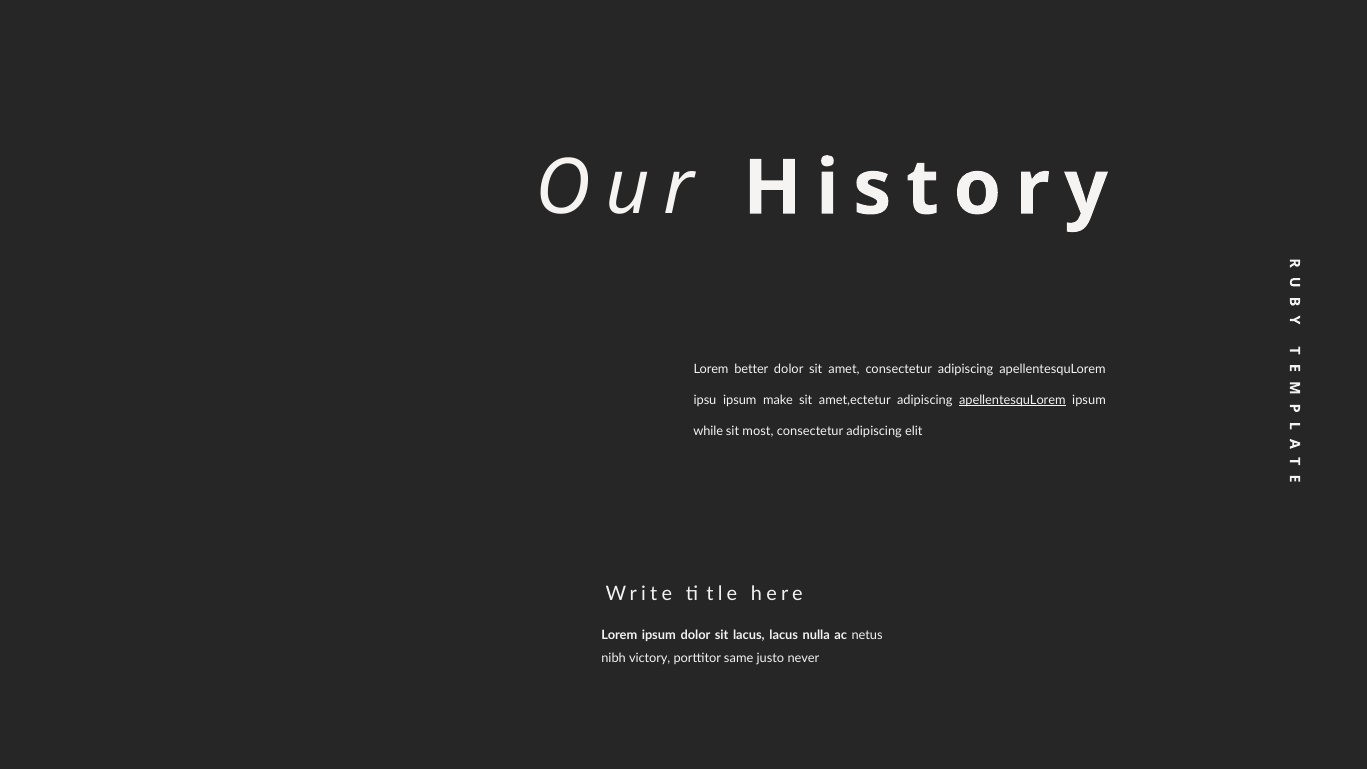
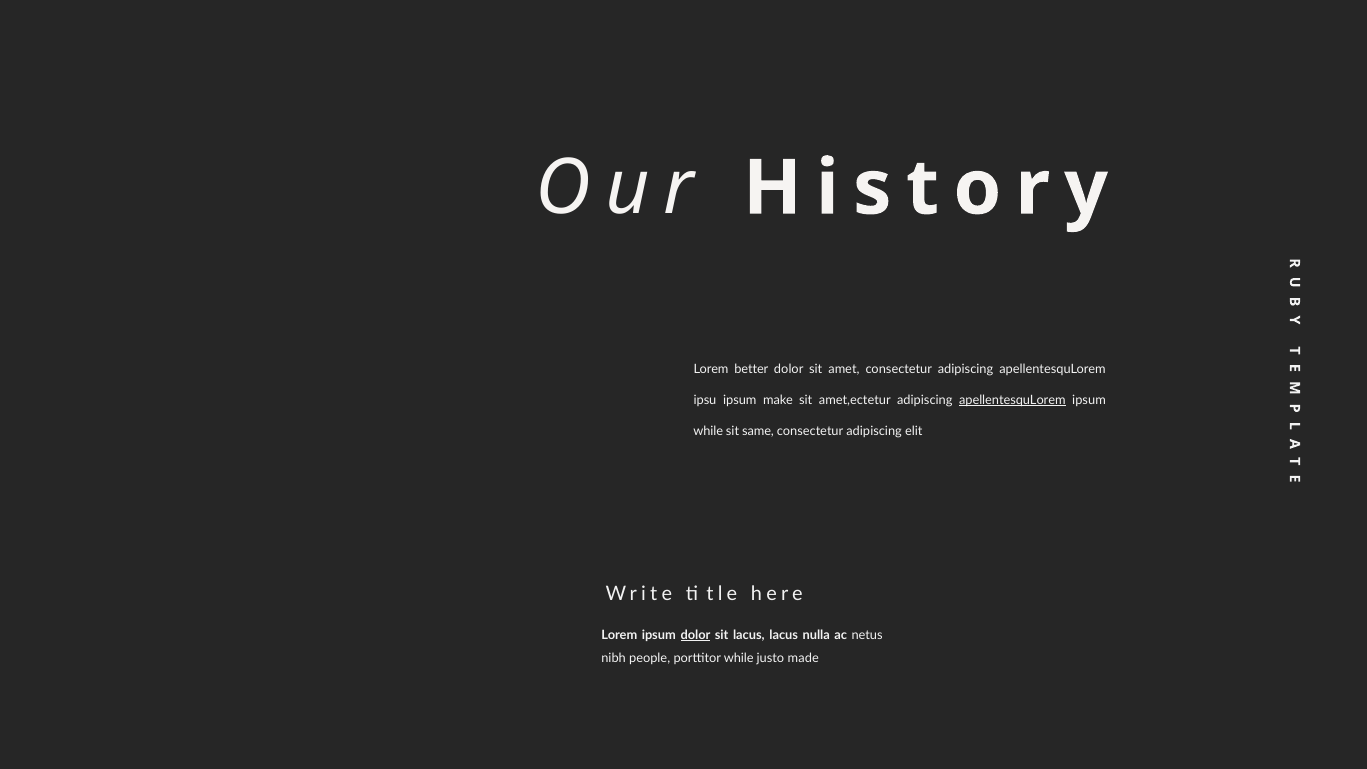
most: most -> same
dolor at (696, 635) underline: none -> present
victory: victory -> people
porttitor same: same -> while
never: never -> made
